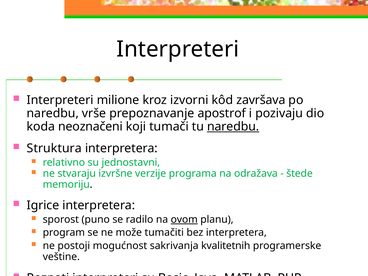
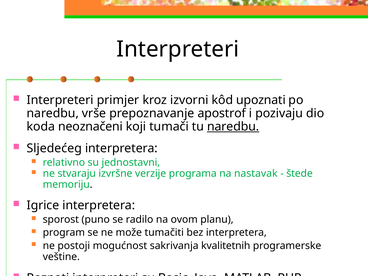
milione: milione -> primjer
završava: završava -> upoznati
Struktura: Struktura -> Sljedećeg
odražava: odražava -> nastavak
ovom underline: present -> none
